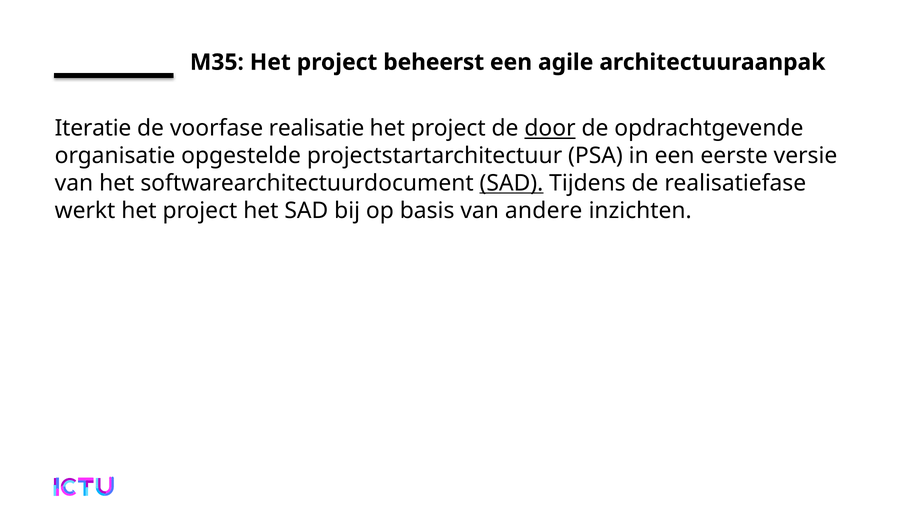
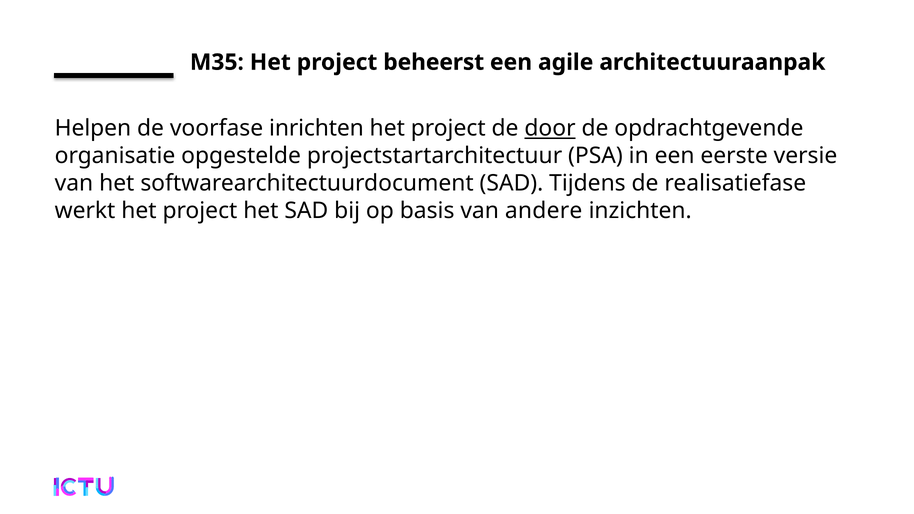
Iteratie: Iteratie -> Helpen
realisatie: realisatie -> inrichten
SAD at (511, 183) underline: present -> none
